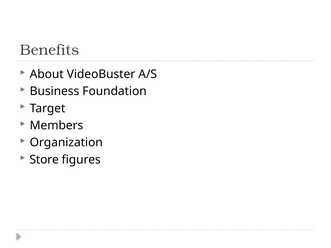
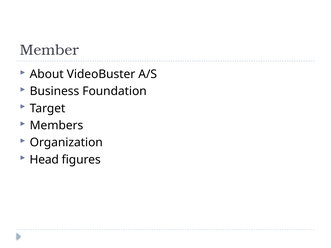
Benefits: Benefits -> Member
Store: Store -> Head
